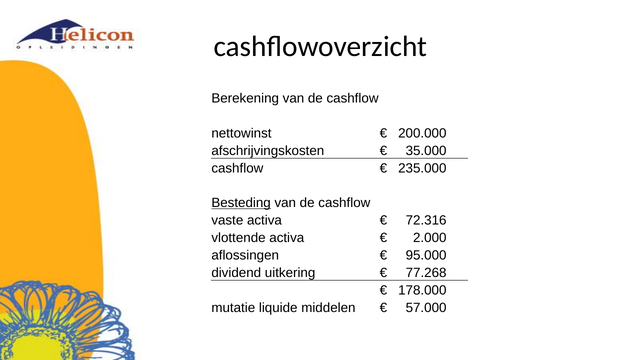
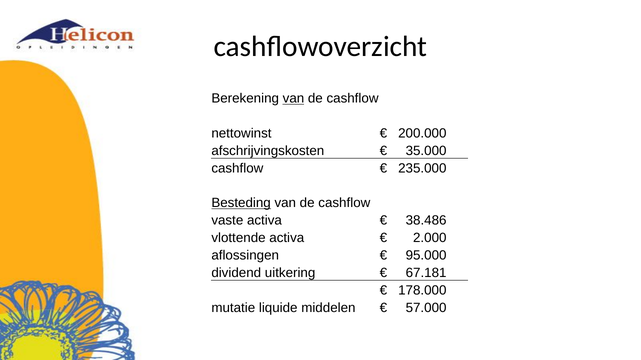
van at (293, 99) underline: none -> present
72.316: 72.316 -> 38.486
77.268: 77.268 -> 67.181
